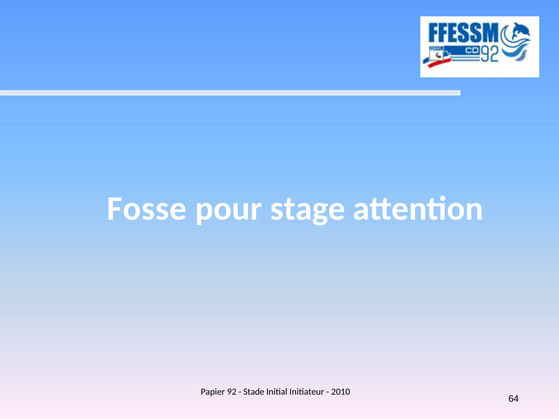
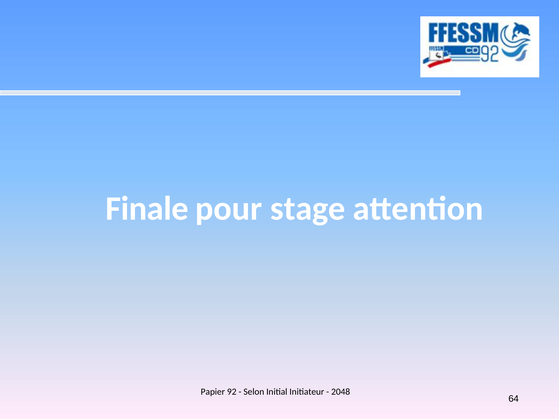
Fosse: Fosse -> Finale
Stade: Stade -> Selon
2010: 2010 -> 2048
